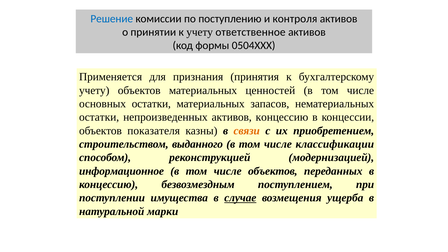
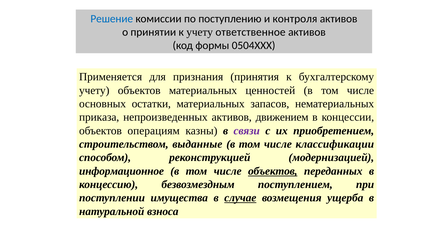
остатки at (99, 117): остатки -> приказа
активов концессию: концессию -> движением
показателя: показателя -> операциям
связи colour: orange -> purple
выданного: выданного -> выданные
объектов at (273, 171) underline: none -> present
марки: марки -> взноса
